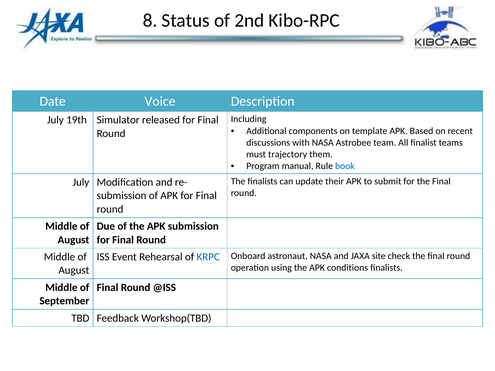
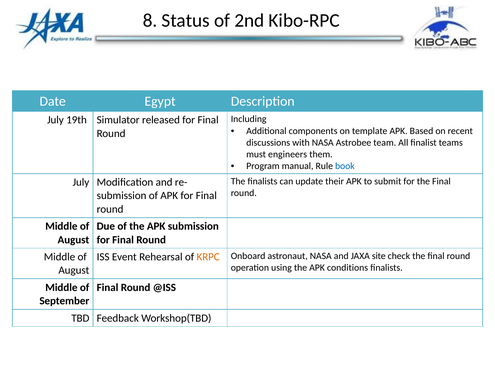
Voice: Voice -> Egypt
trajectory: trajectory -> engineers
KRPC colour: blue -> orange
